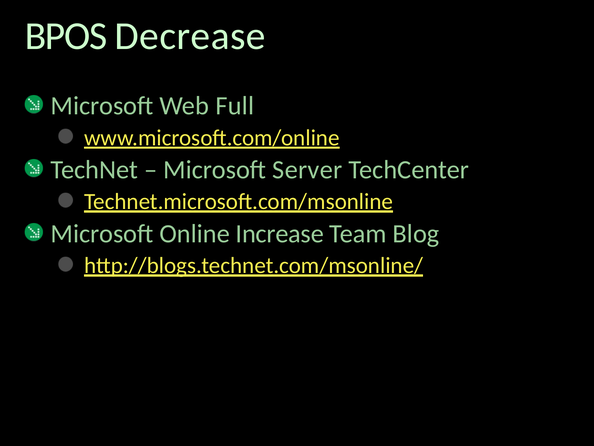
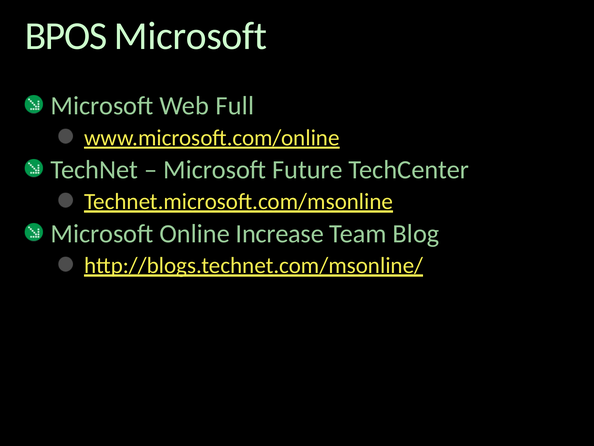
BPOS Decrease: Decrease -> Microsoft
Server: Server -> Future
